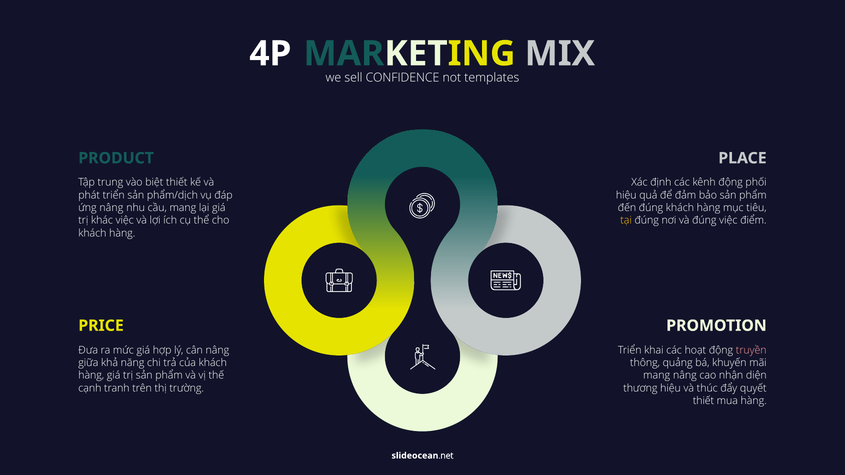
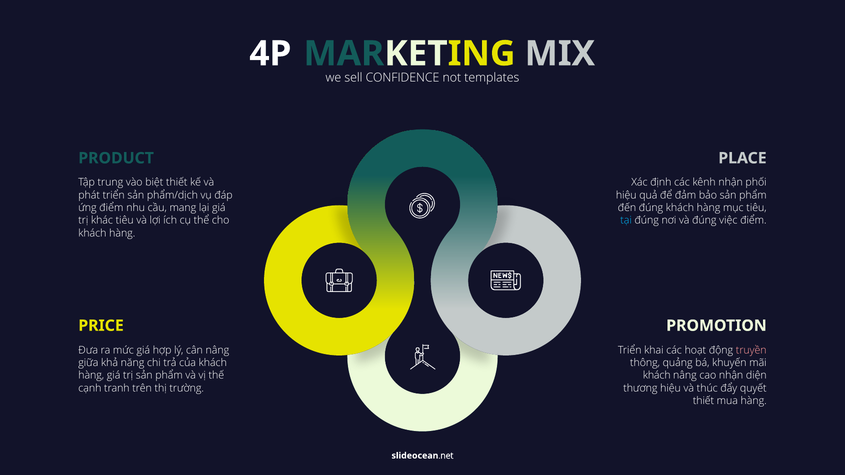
kênh động: động -> nhận
ứng nâng: nâng -> điểm
khác việc: việc -> tiêu
tại colour: yellow -> light blue
mang at (657, 376): mang -> khách
